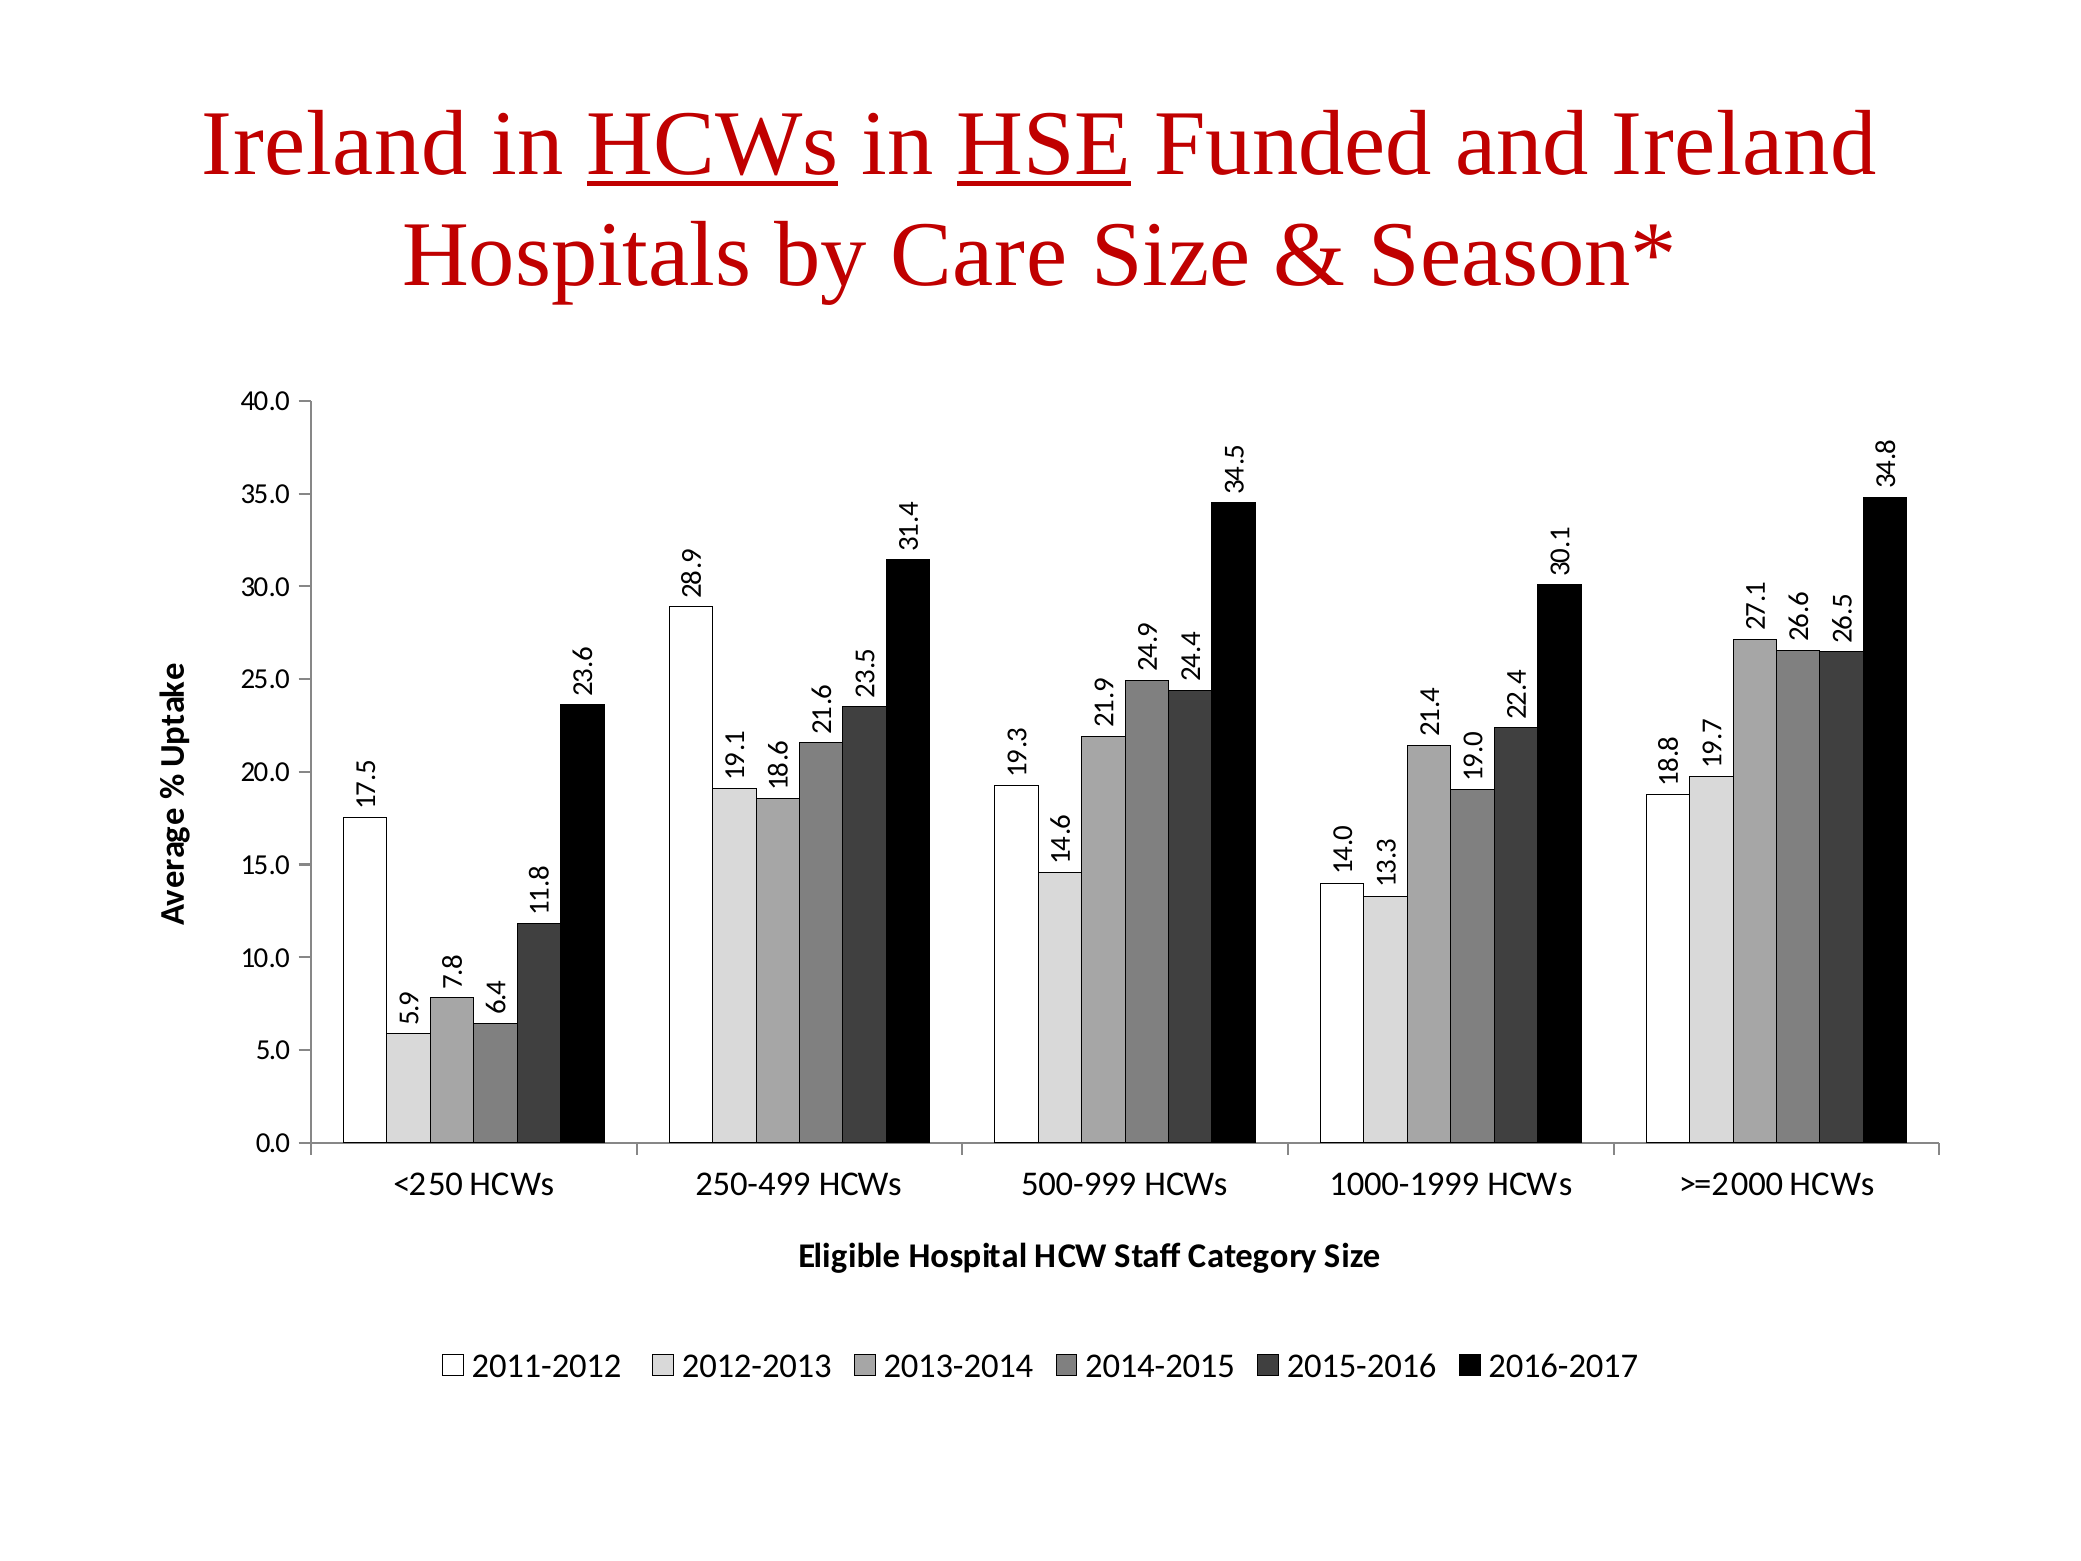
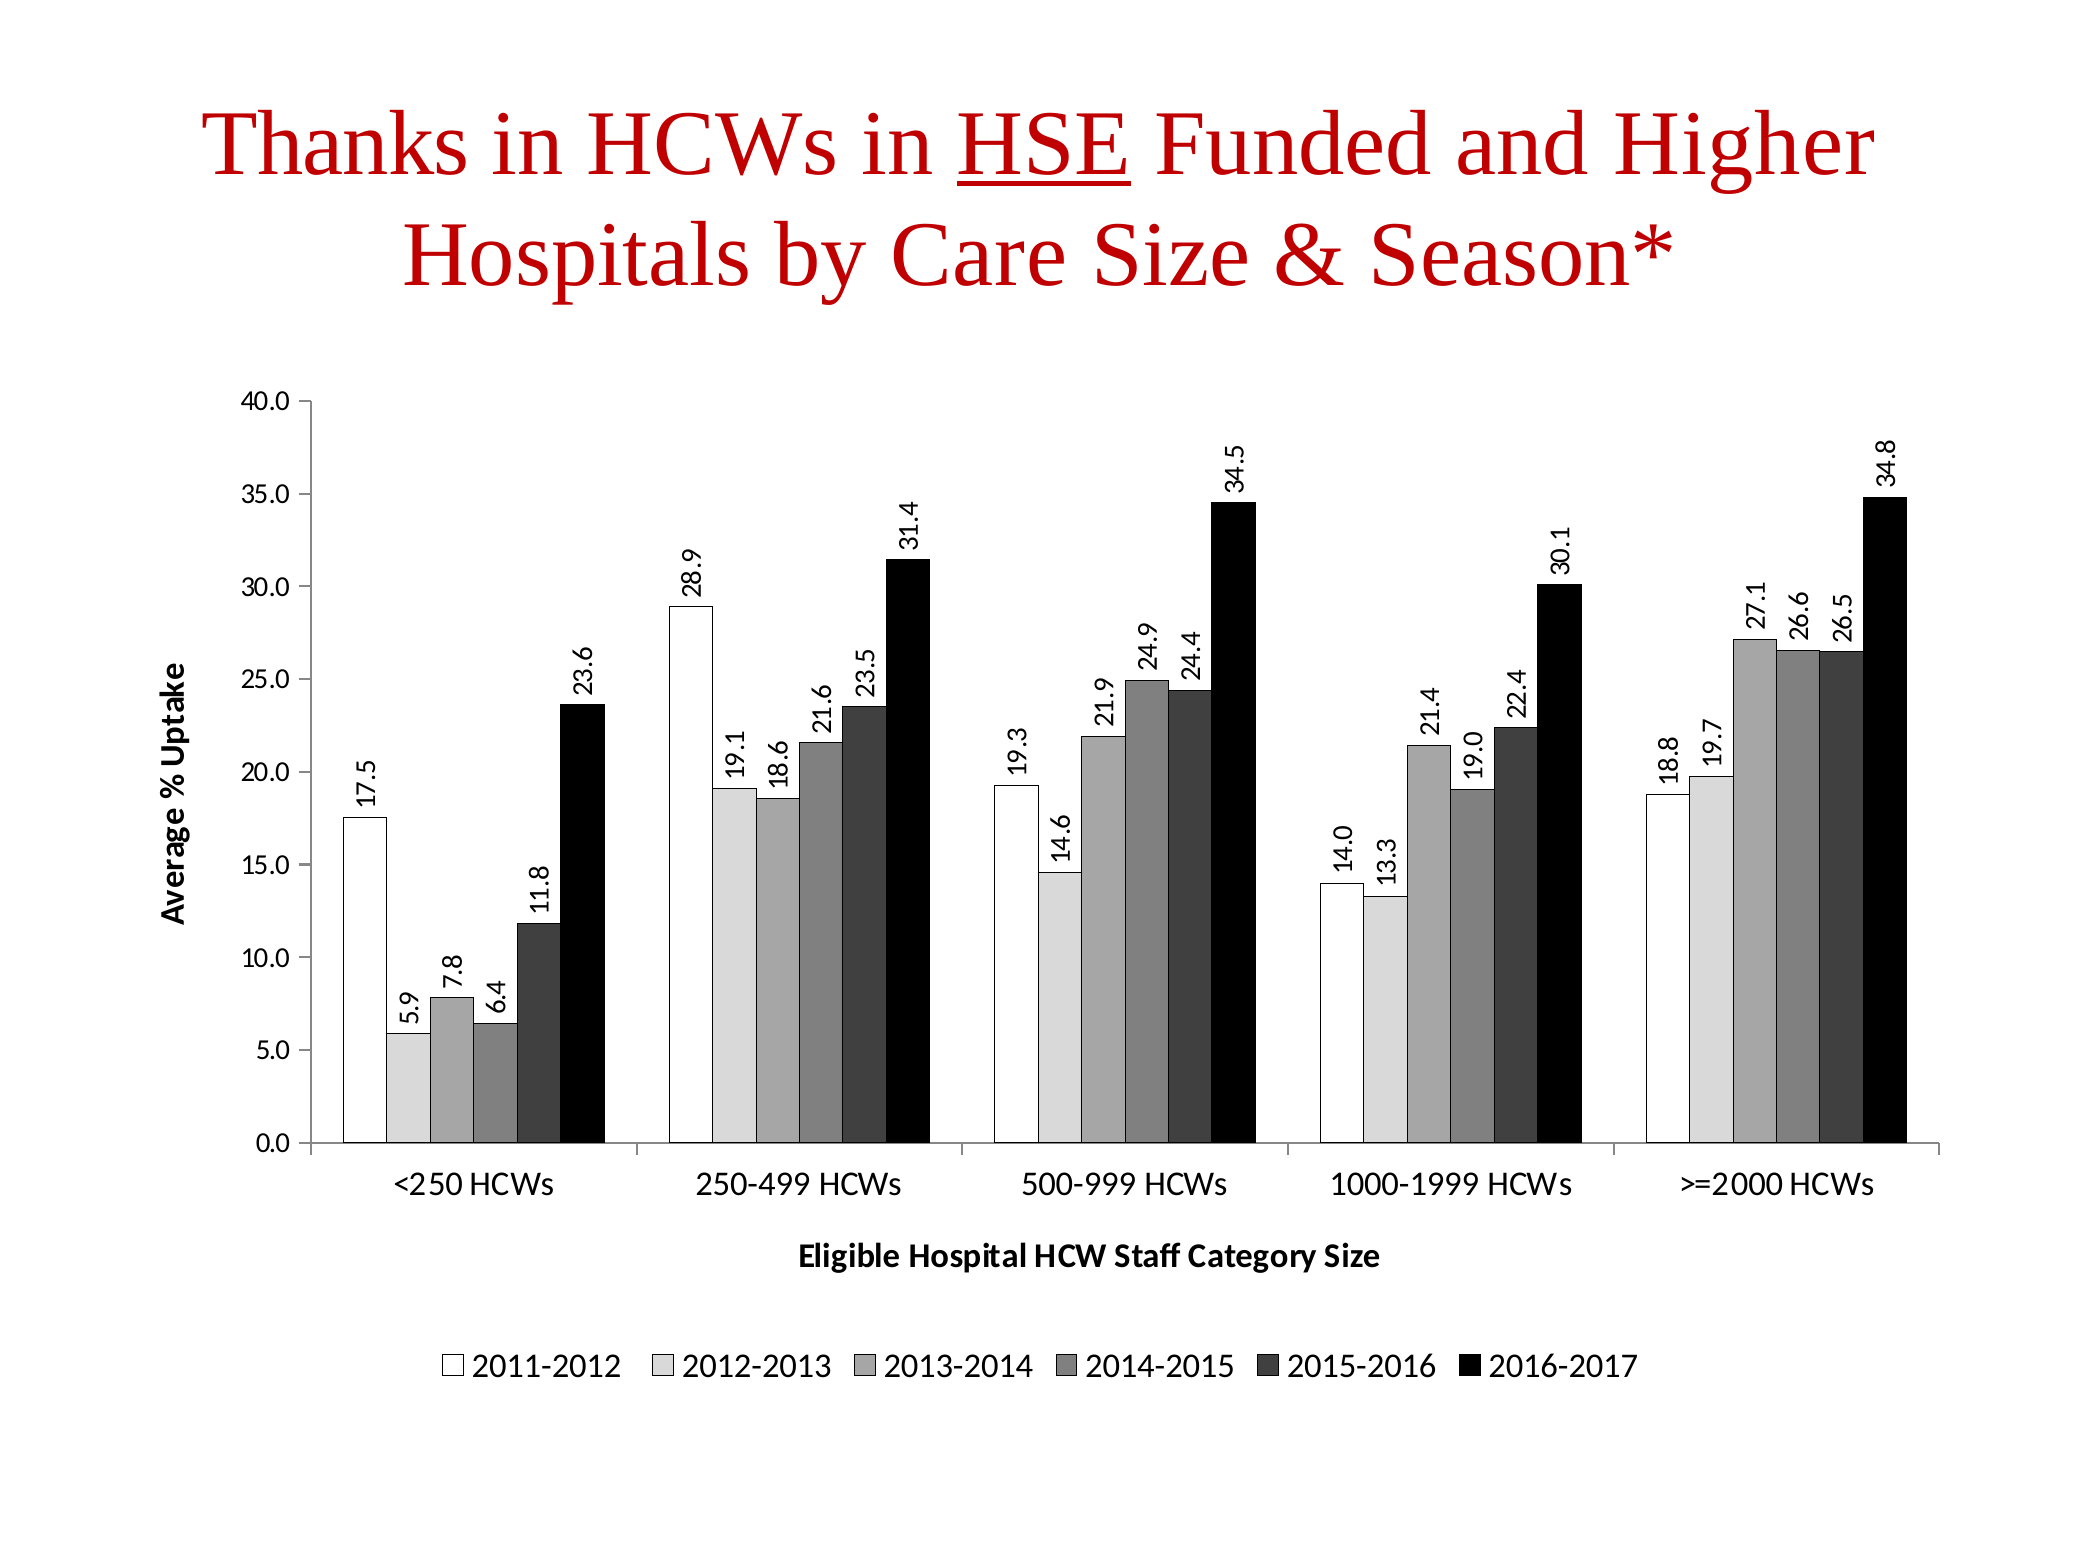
Ireland at (335, 143): Ireland -> Thanks
HCWs at (713, 143) underline: present -> none
and Ireland: Ireland -> Higher
